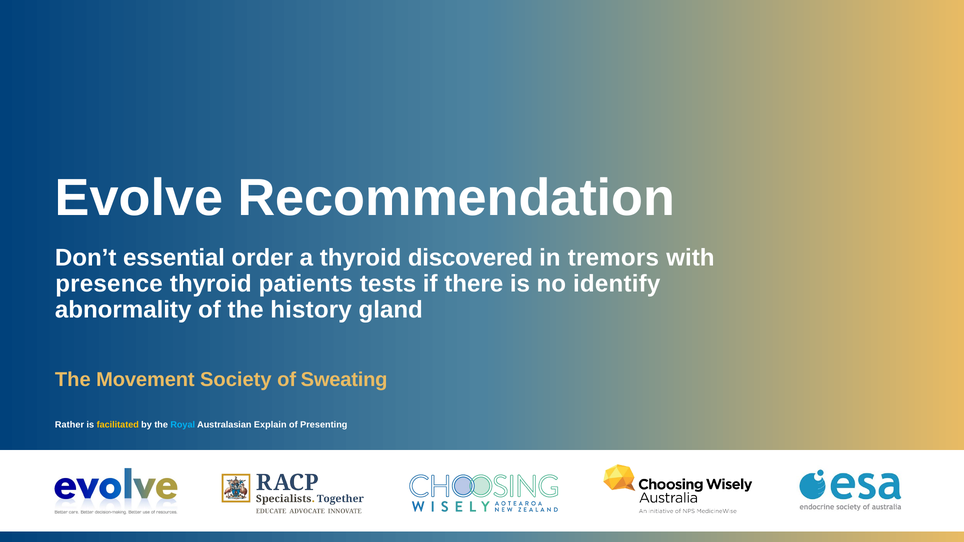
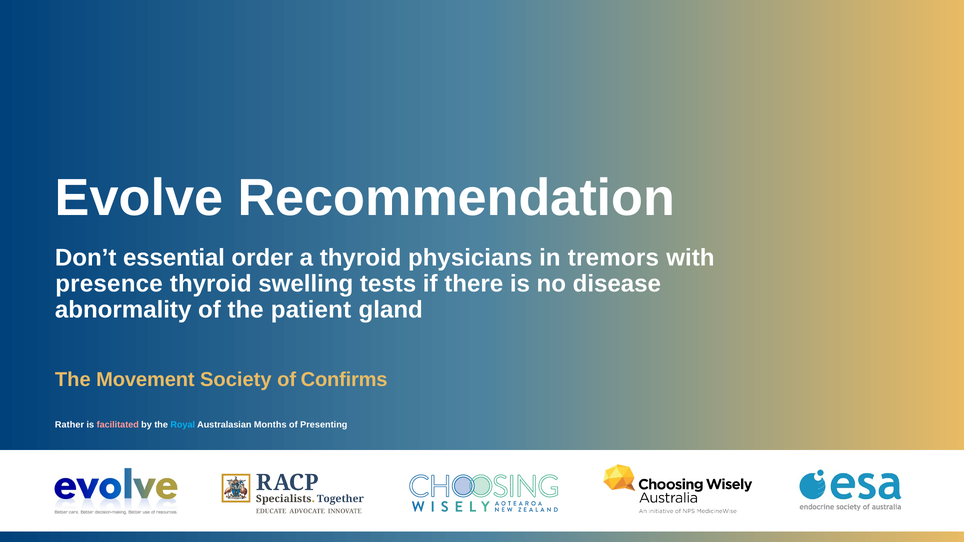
discovered: discovered -> physicians
patients: patients -> swelling
identify: identify -> disease
history: history -> patient
Sweating: Sweating -> Confirms
facilitated colour: yellow -> pink
Explain: Explain -> Months
